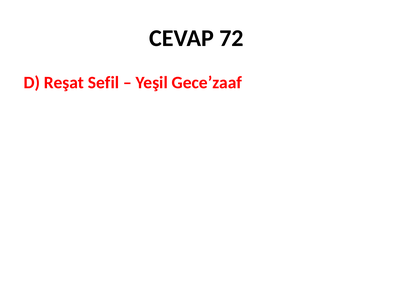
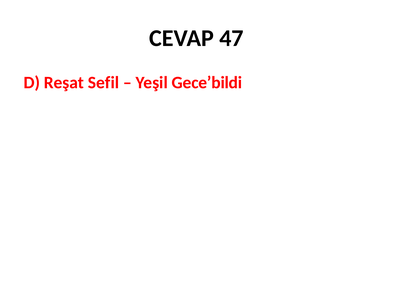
72: 72 -> 47
Gece’zaaf: Gece’zaaf -> Gece’bildi
